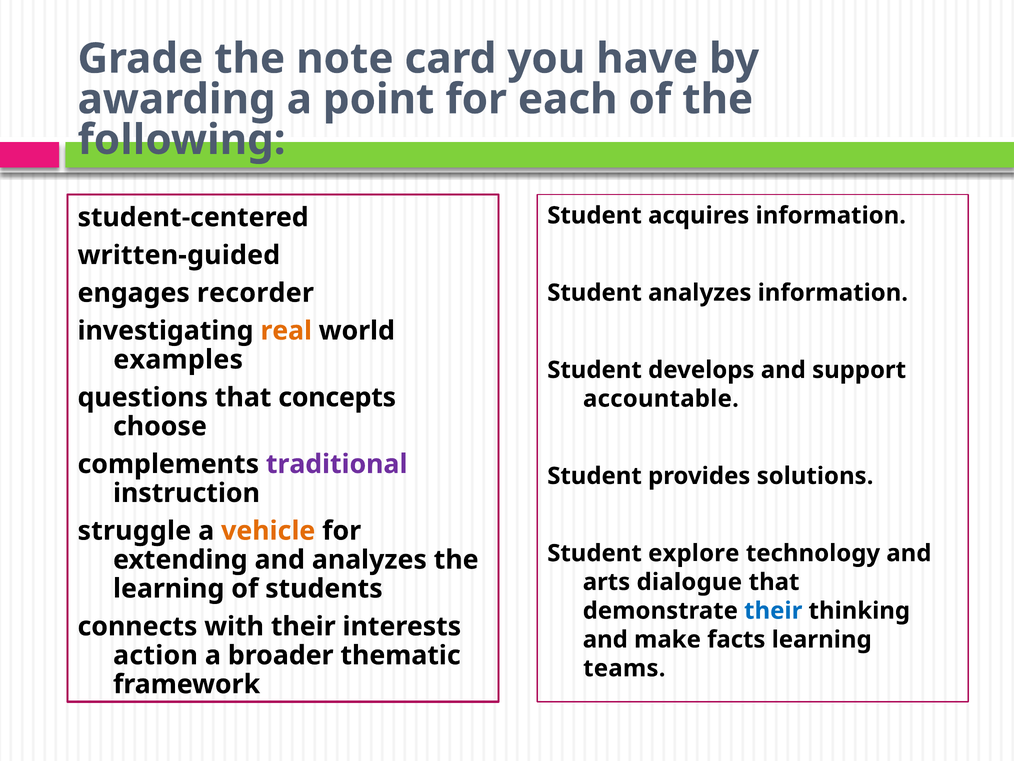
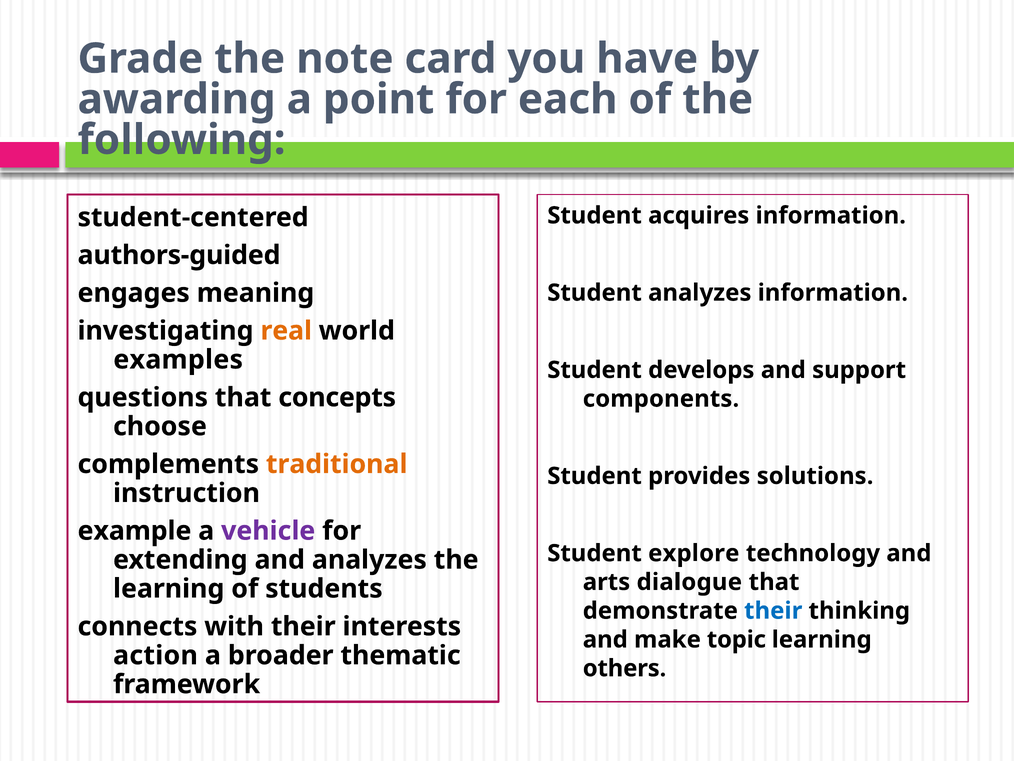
written-guided: written-guided -> authors-guided
recorder: recorder -> meaning
accountable: accountable -> components
traditional colour: purple -> orange
struggle: struggle -> example
vehicle colour: orange -> purple
facts: facts -> topic
teams: teams -> others
